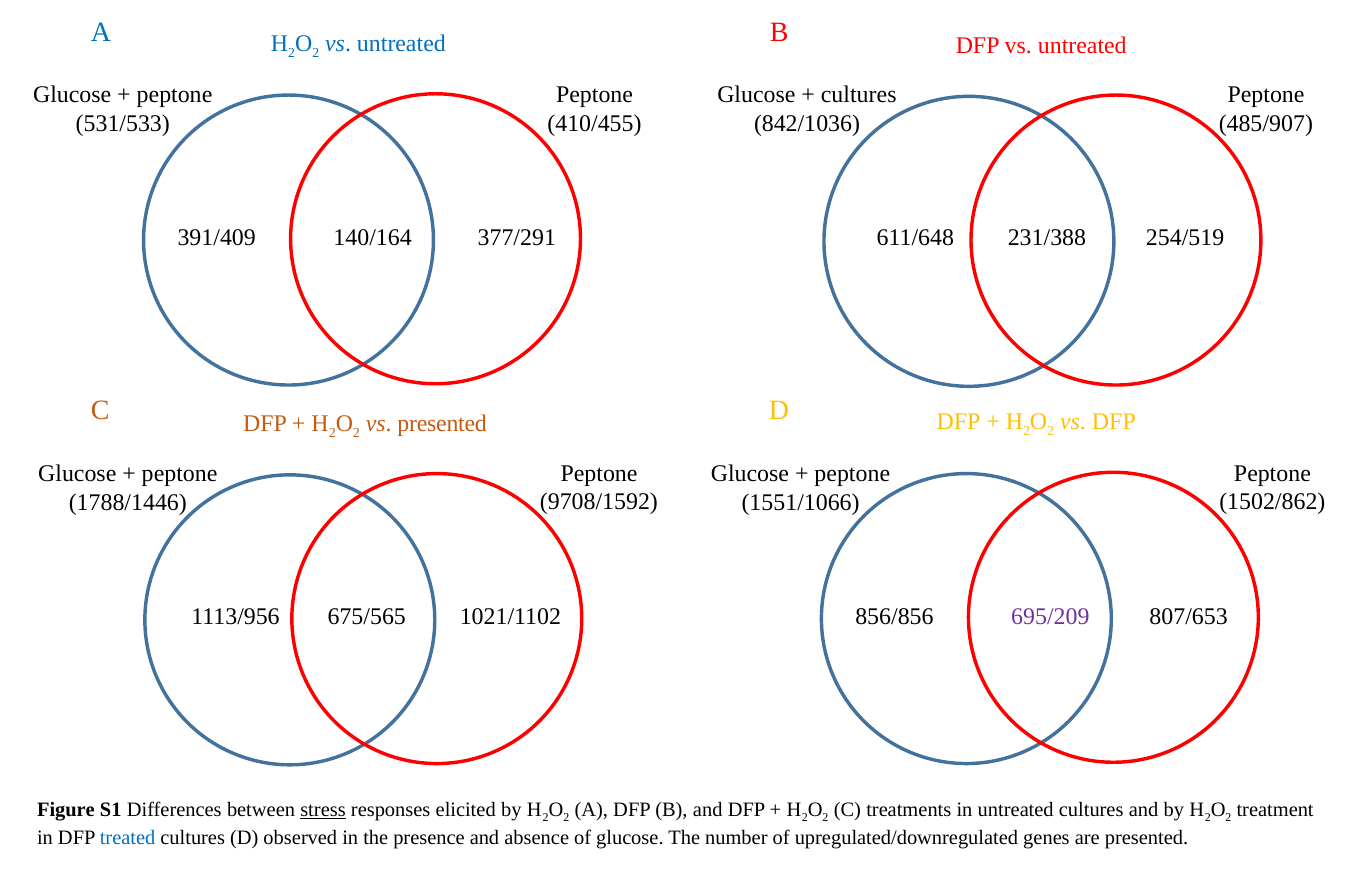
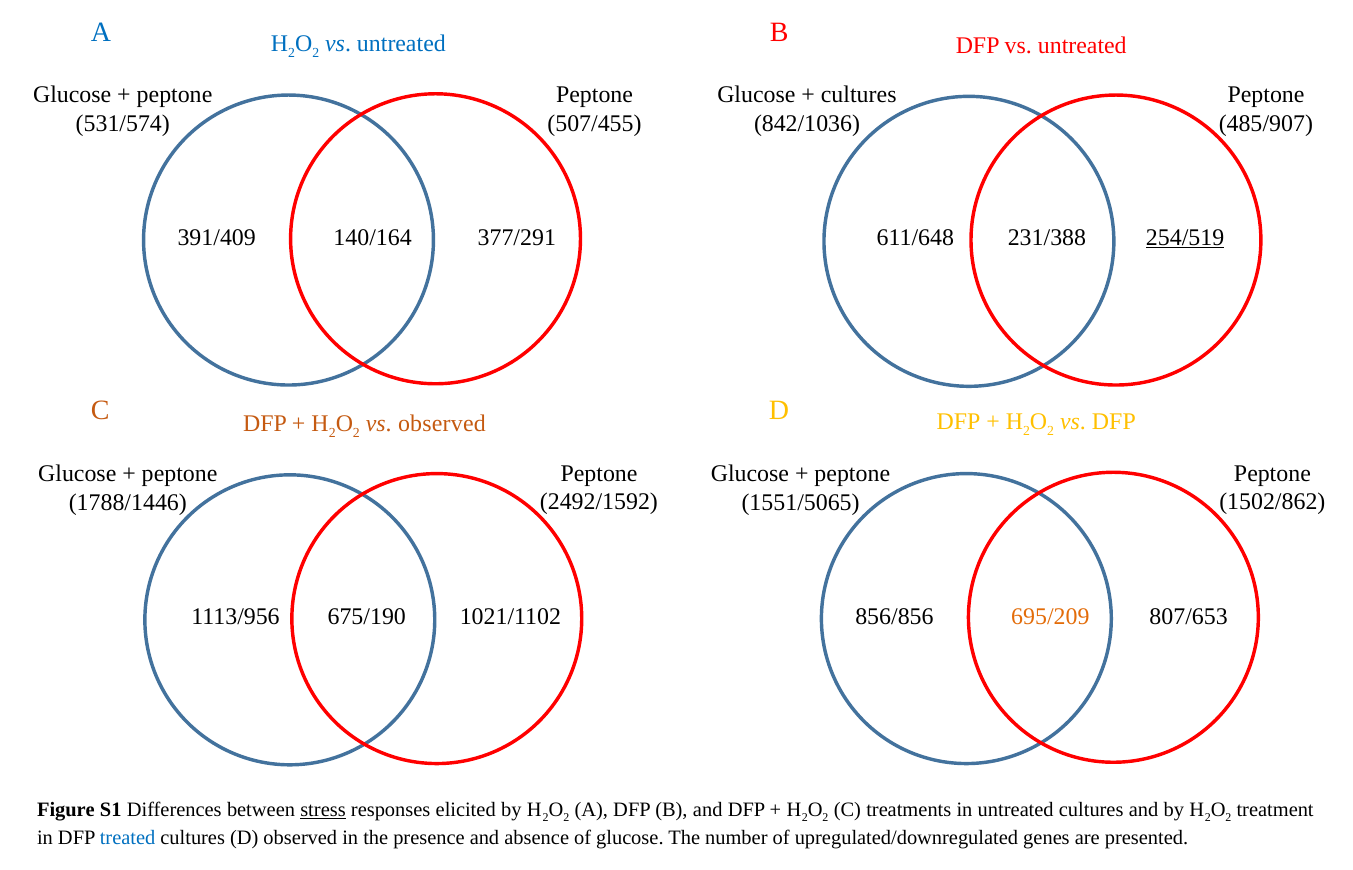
410/455: 410/455 -> 507/455
531/533: 531/533 -> 531/574
254/519 underline: none -> present
vs presented: presented -> observed
9708/1592: 9708/1592 -> 2492/1592
1551/1066: 1551/1066 -> 1551/5065
675/565: 675/565 -> 675/190
695/209 colour: purple -> orange
